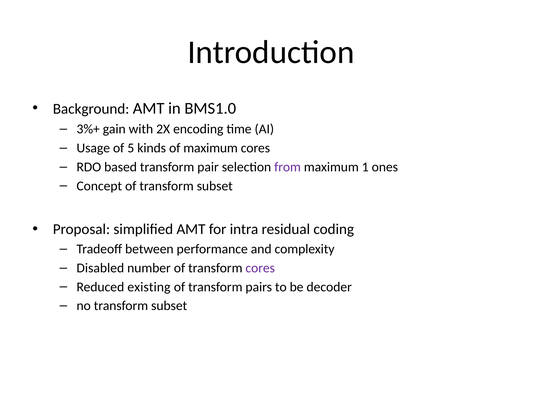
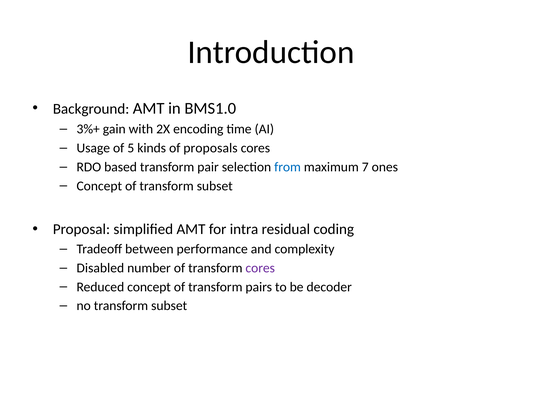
of maximum: maximum -> proposals
from colour: purple -> blue
1: 1 -> 7
Reduced existing: existing -> concept
